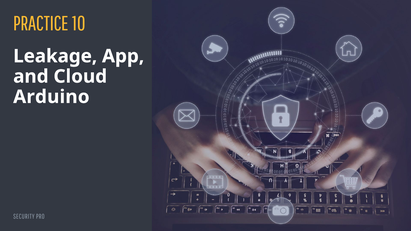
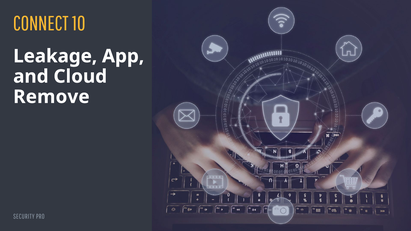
PRACTICE: PRACTICE -> CONNECT
Arduino: Arduino -> Remove
